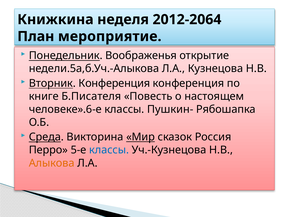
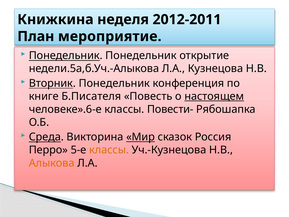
2012-2064: 2012-2064 -> 2012-2011
Понедельник Воображенья: Воображенья -> Понедельник
Вторник Конференция: Конференция -> Понедельник
настоящем underline: none -> present
Пушкин-: Пушкин- -> Повести-
классы at (109, 150) colour: blue -> orange
